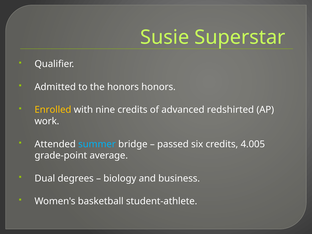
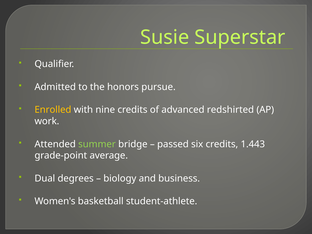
honors honors: honors -> pursue
summer colour: light blue -> light green
4.005: 4.005 -> 1.443
